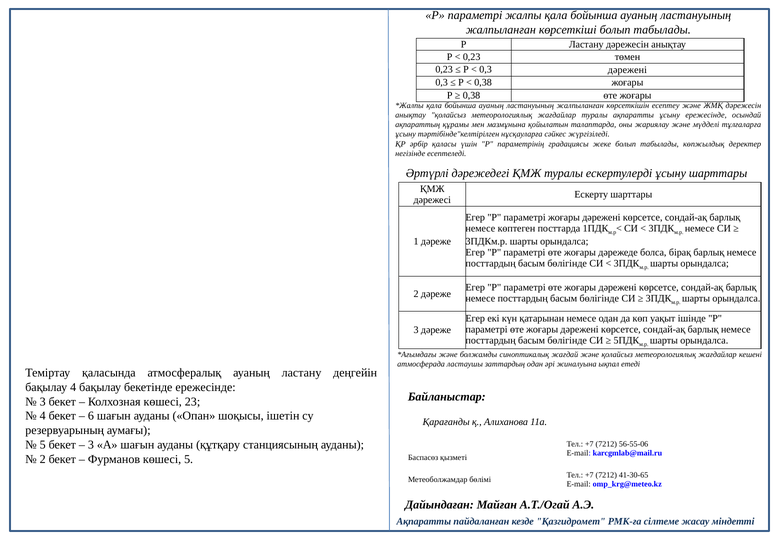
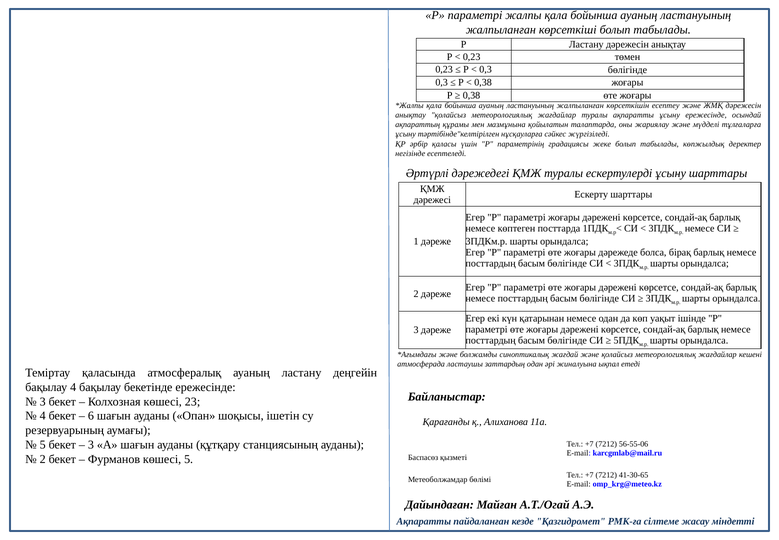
0,3 дәрежені: дәрежені -> бөлігінде
